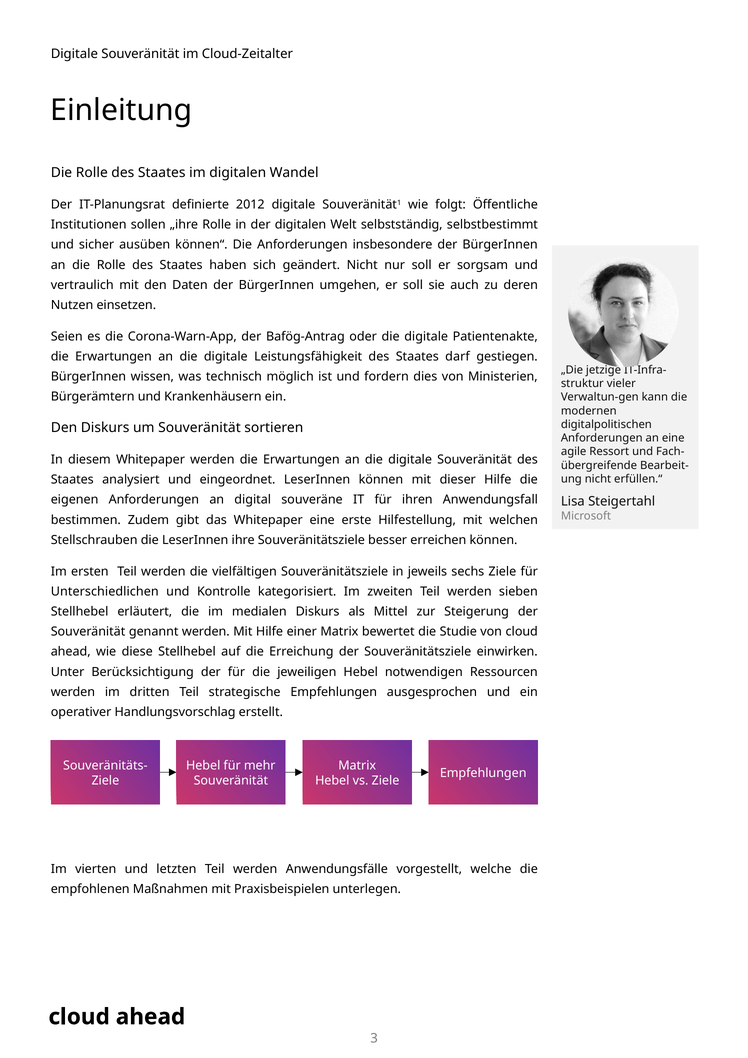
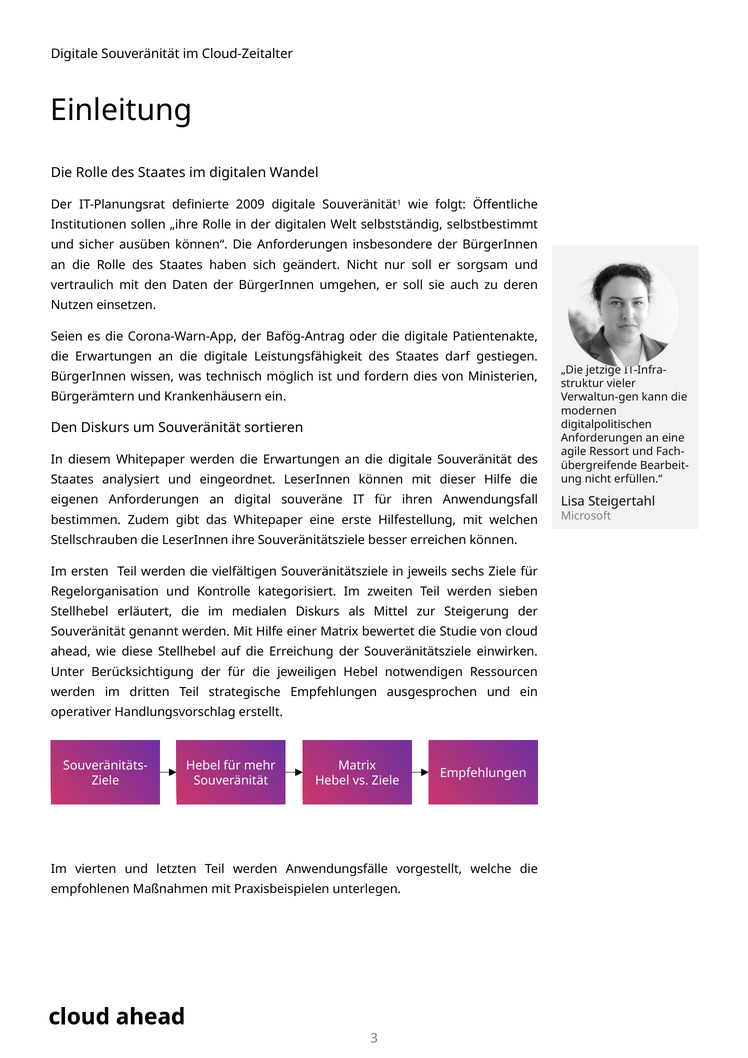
2012: 2012 -> 2009
Unterschiedlichen: Unterschiedlichen -> Regelorganisation
